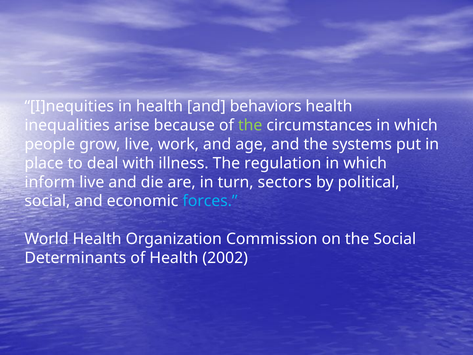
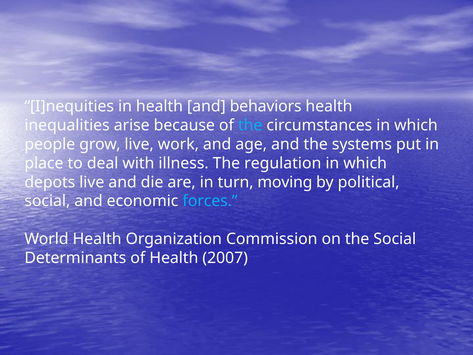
the at (250, 125) colour: light green -> light blue
inform: inform -> depots
sectors: sectors -> moving
2002: 2002 -> 2007
